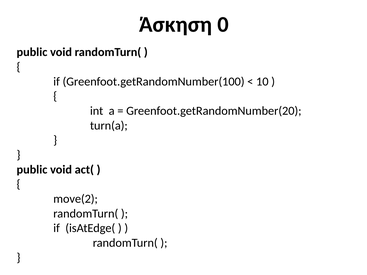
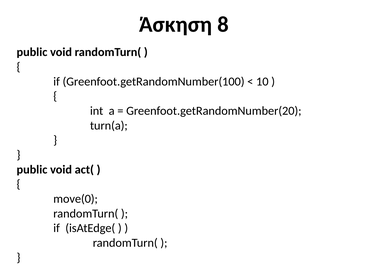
0: 0 -> 8
move(2: move(2 -> move(0
